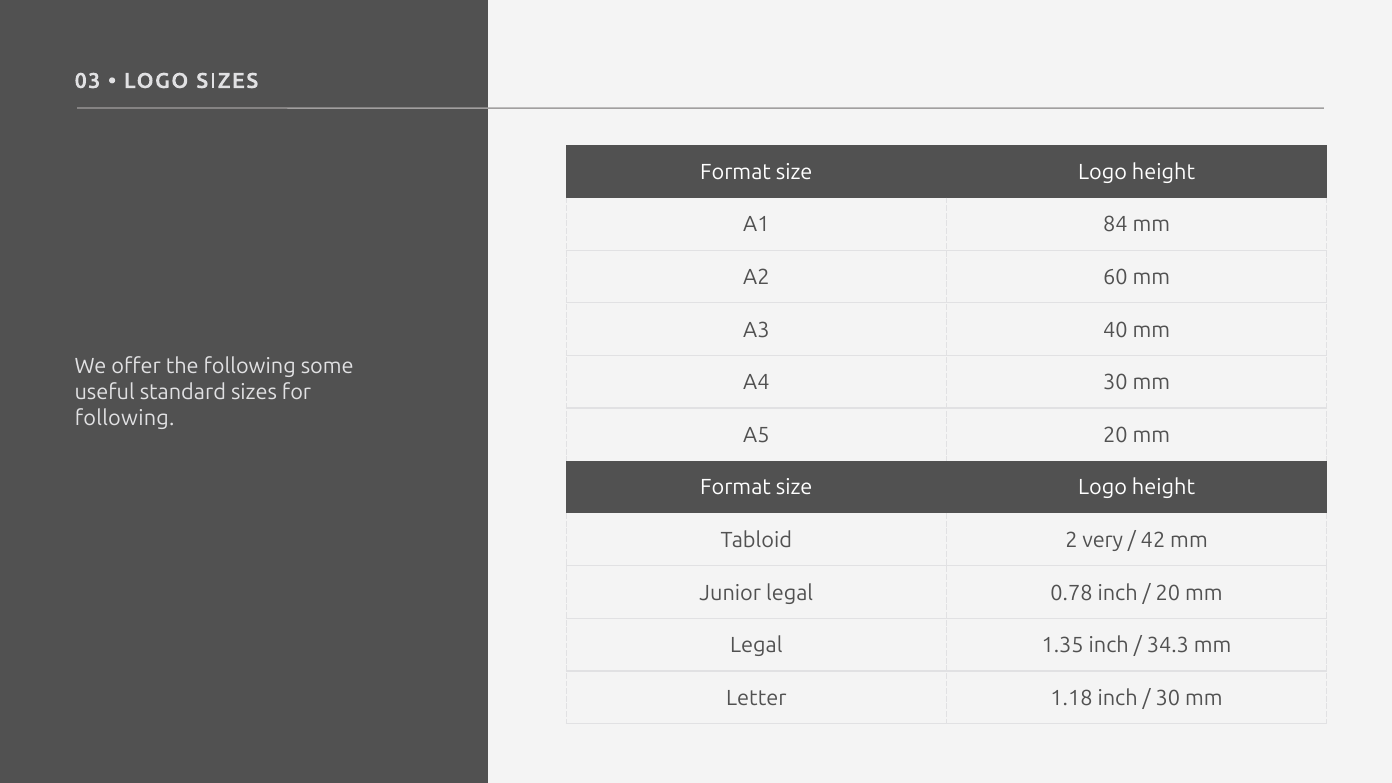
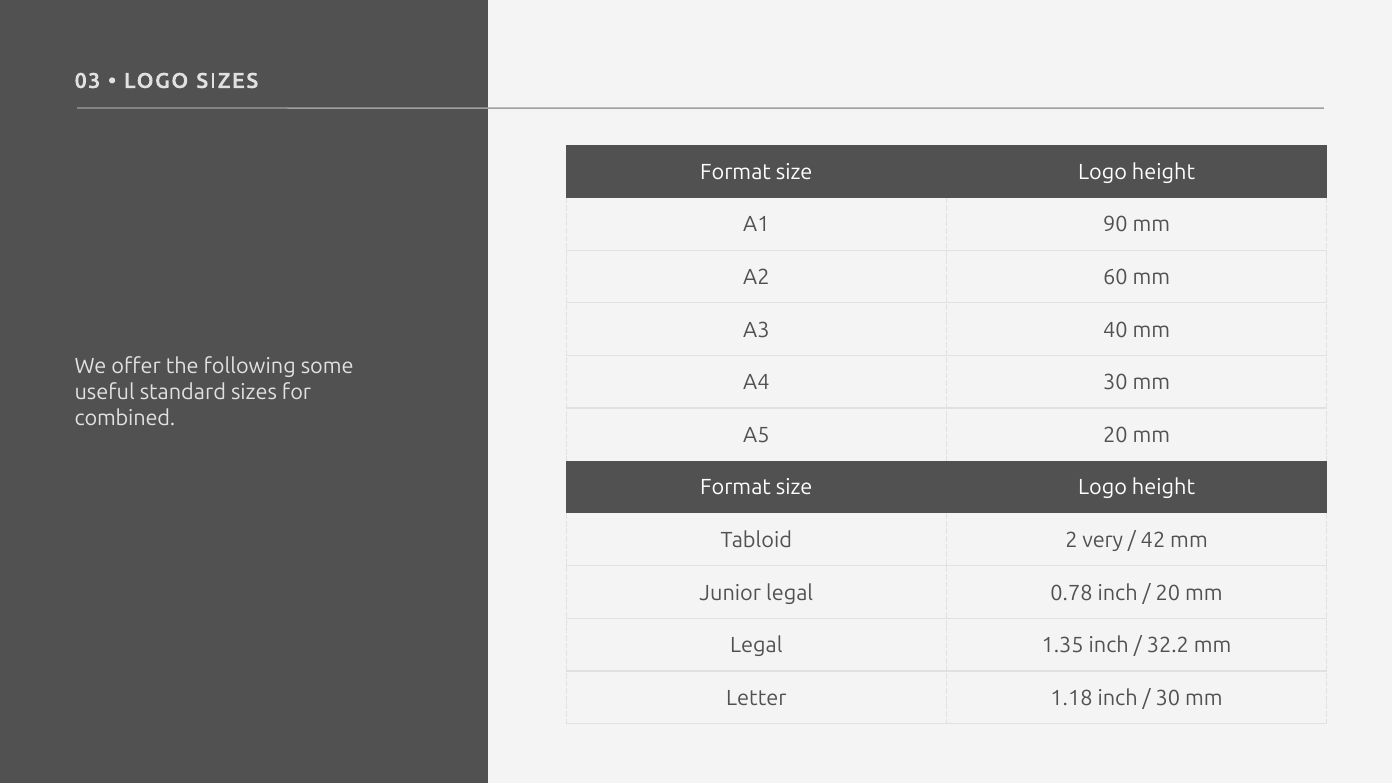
84: 84 -> 90
following at (125, 419): following -> combined
34.3: 34.3 -> 32.2
